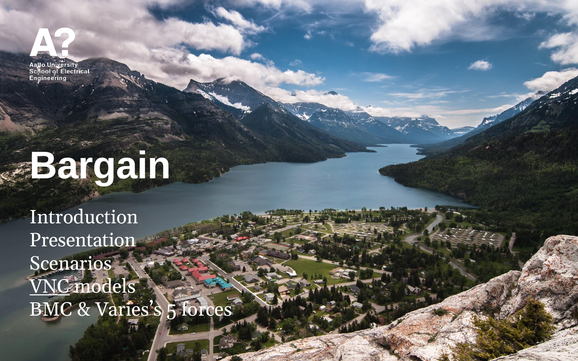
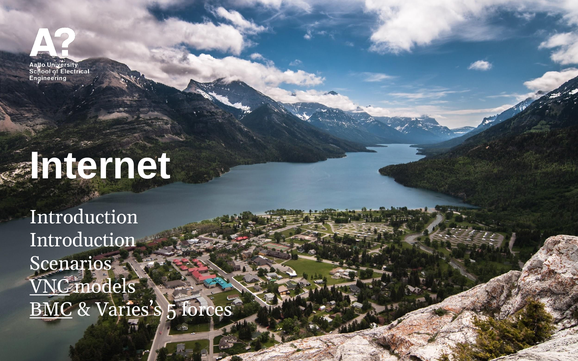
Bargain: Bargain -> Internet
Presentation at (83, 240): Presentation -> Introduction
BMC underline: none -> present
